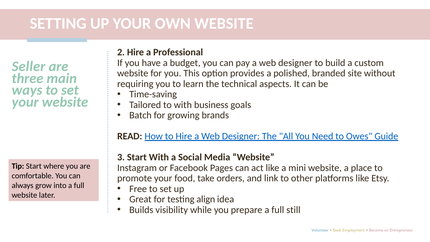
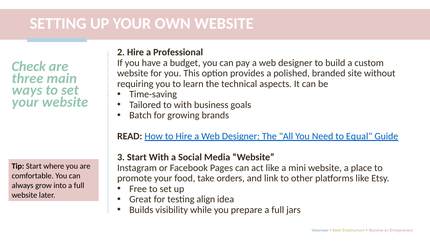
Seller: Seller -> Check
Owes: Owes -> Equal
still: still -> jars
